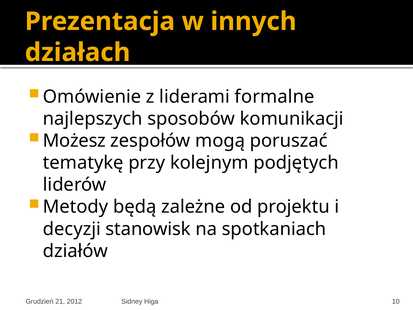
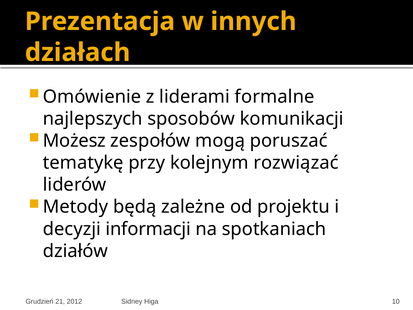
podjętych: podjętych -> rozwiązać
stanowisk: stanowisk -> informacji
